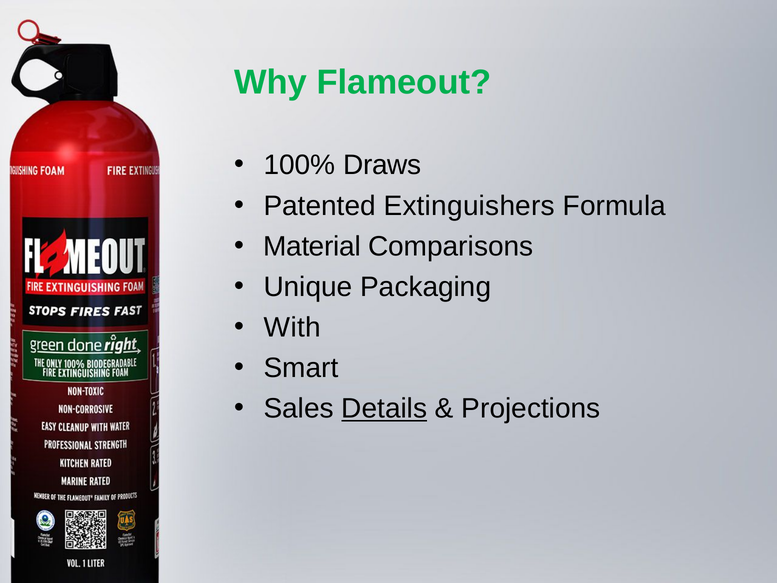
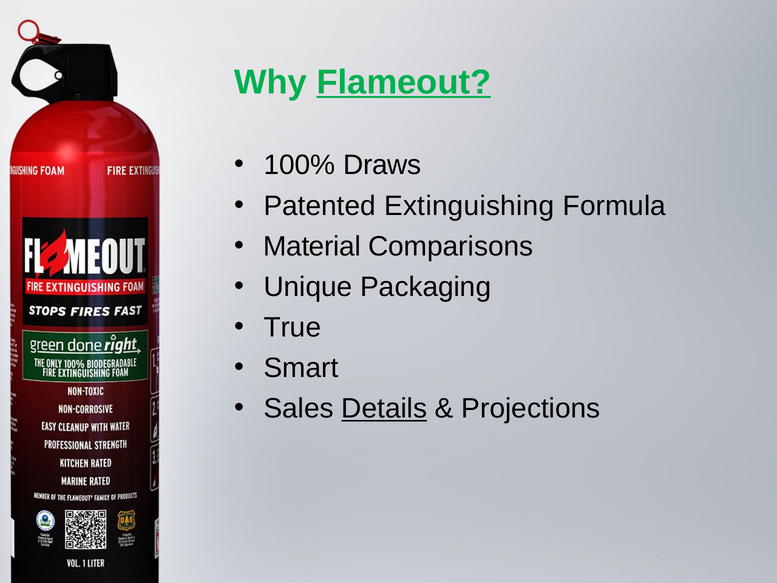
Flameout underline: none -> present
Extinguishers: Extinguishers -> Extinguishing
With: With -> True
